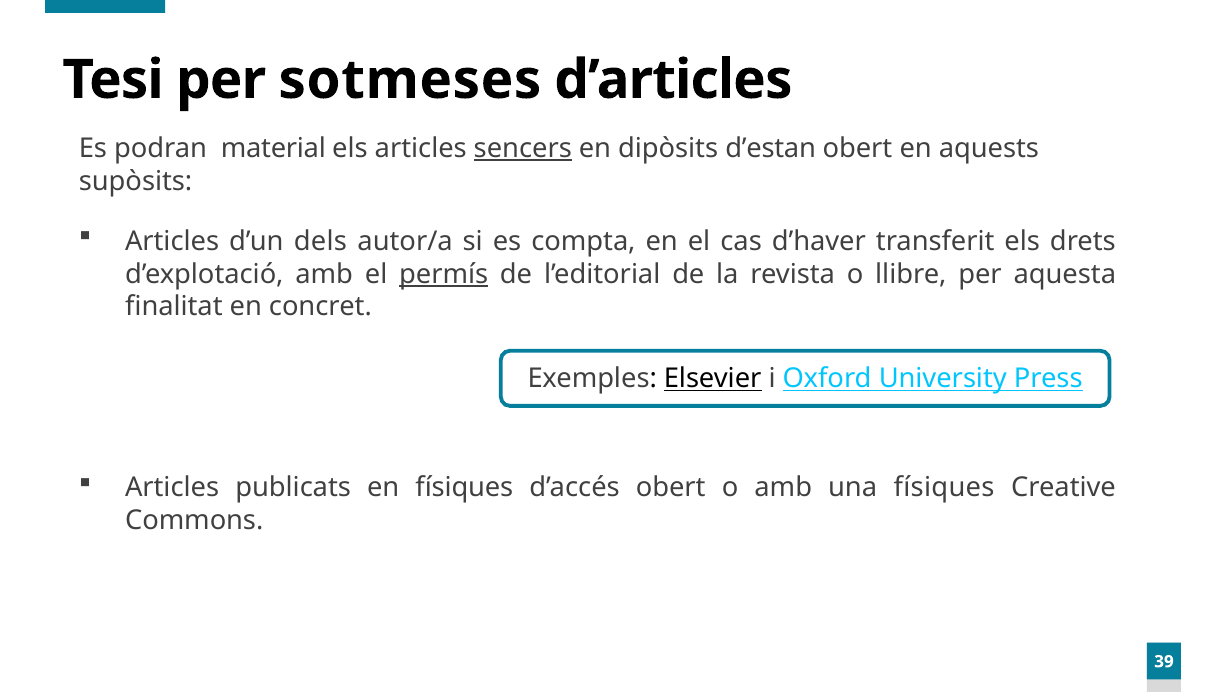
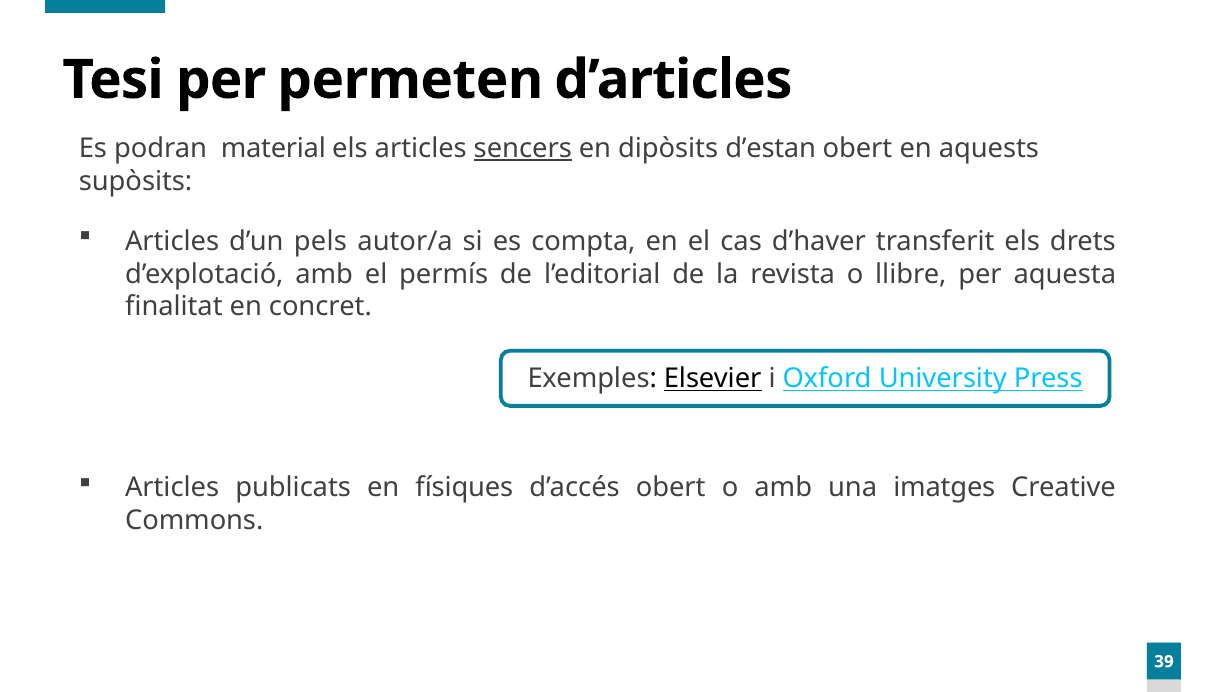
sotmeses: sotmeses -> permeten
dels: dels -> pels
permís underline: present -> none
una físiques: físiques -> imatges
